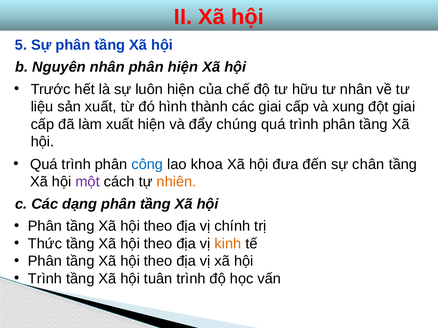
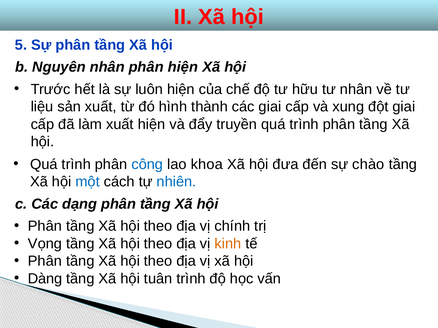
chúng: chúng -> truyền
chân: chân -> chào
một colour: purple -> blue
nhiên colour: orange -> blue
Thức: Thức -> Vọng
Trình at (45, 279): Trình -> Dàng
